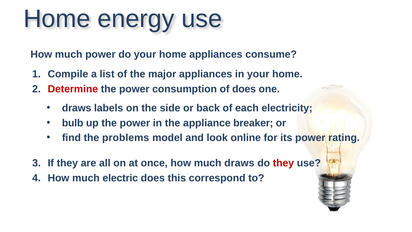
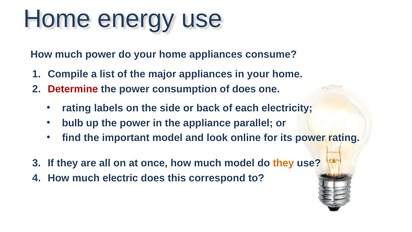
draws at (77, 108): draws -> rating
breaker: breaker -> parallel
problems: problems -> important
much draws: draws -> model
they at (283, 163) colour: red -> orange
